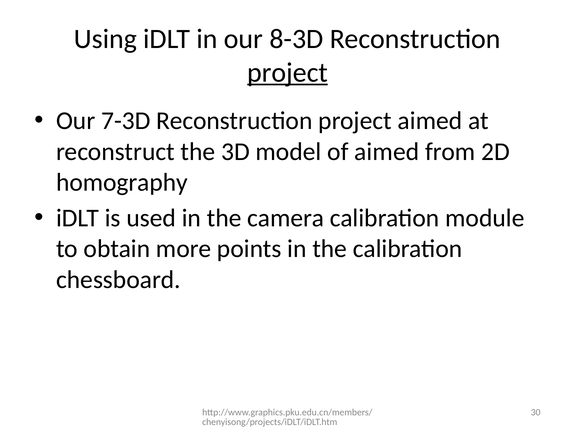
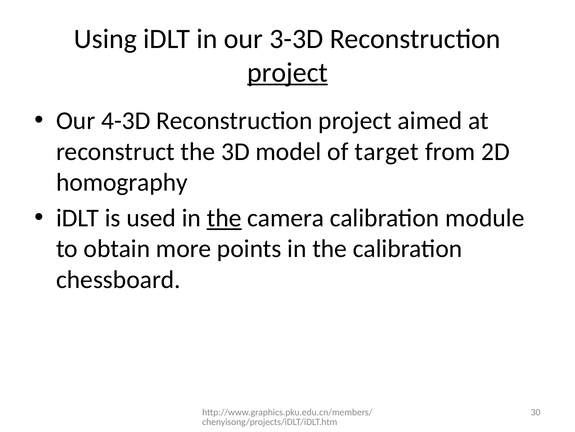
8-3D: 8-3D -> 3-3D
7-3D: 7-3D -> 4-3D
of aimed: aimed -> target
the at (224, 218) underline: none -> present
